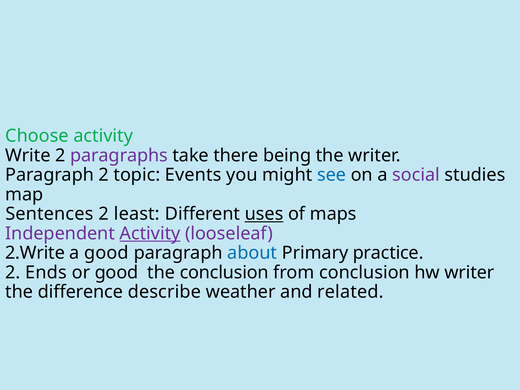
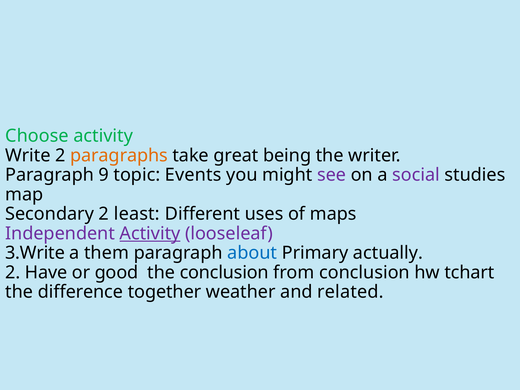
paragraphs colour: purple -> orange
there: there -> great
Paragraph 2: 2 -> 9
see colour: blue -> purple
Sentences: Sentences -> Secondary
uses underline: present -> none
2.Write: 2.Write -> 3.Write
a good: good -> them
practice: practice -> actually
Ends: Ends -> Have
hw writer: writer -> tchart
describe: describe -> together
